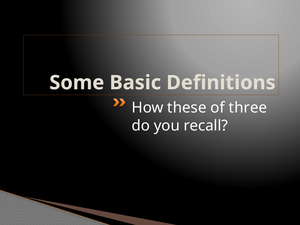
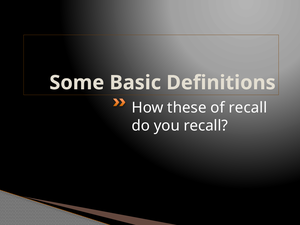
of three: three -> recall
